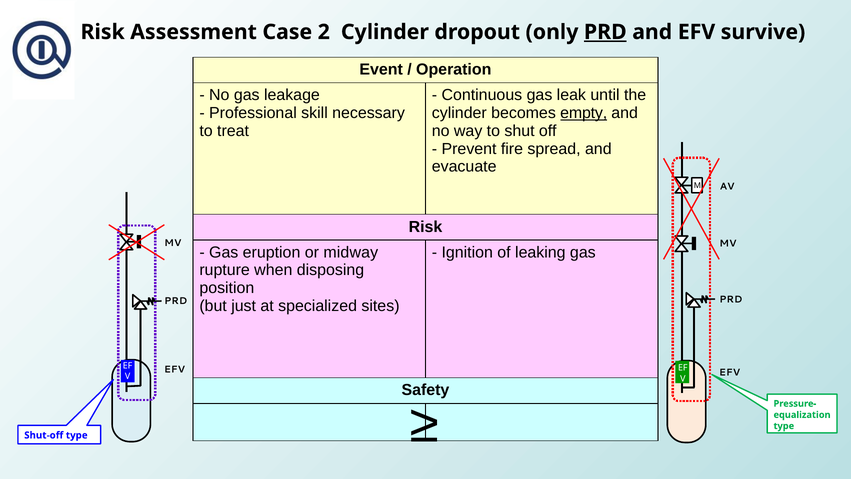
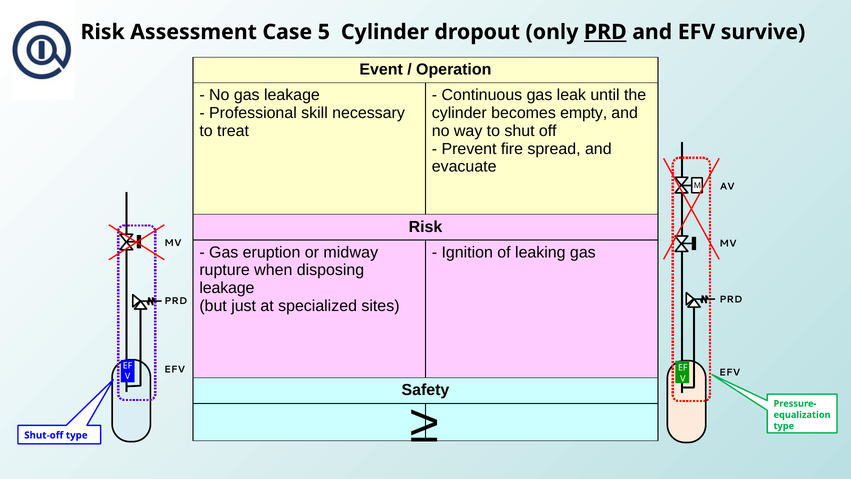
2: 2 -> 5
empty underline: present -> none
position at (227, 288): position -> leakage
